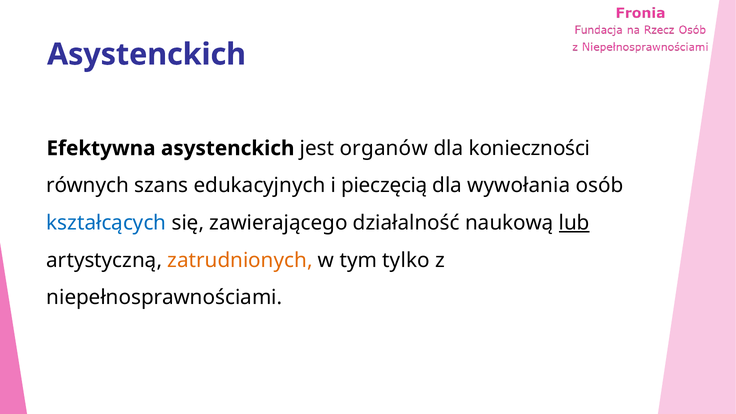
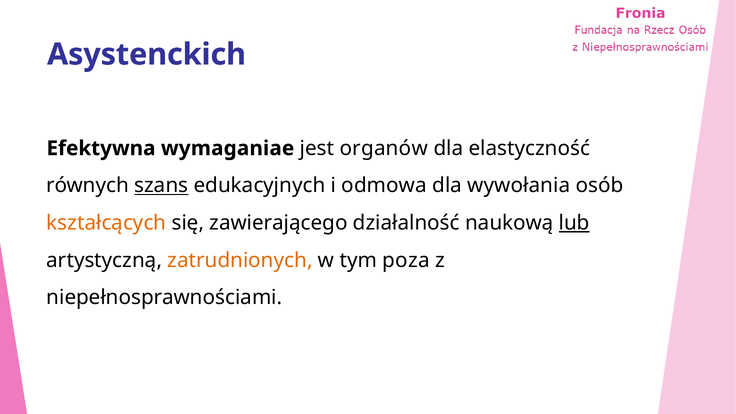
Efektywna asystenckich: asystenckich -> wymaganiae
konieczności: konieczności -> elastyczność
szans underline: none -> present
pieczęcią: pieczęcią -> odmowa
kształcących colour: blue -> orange
tylko: tylko -> poza
